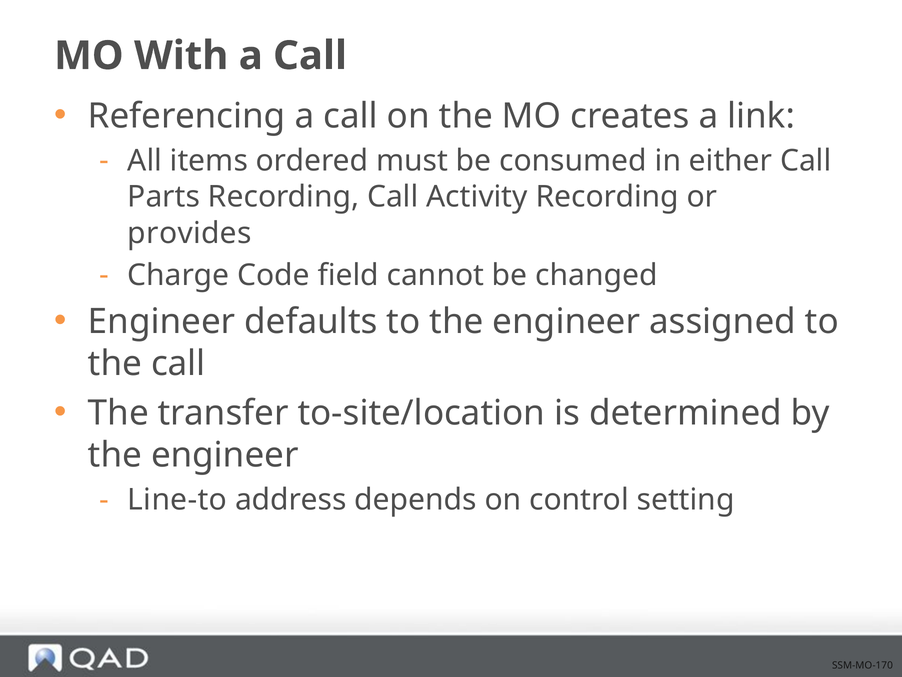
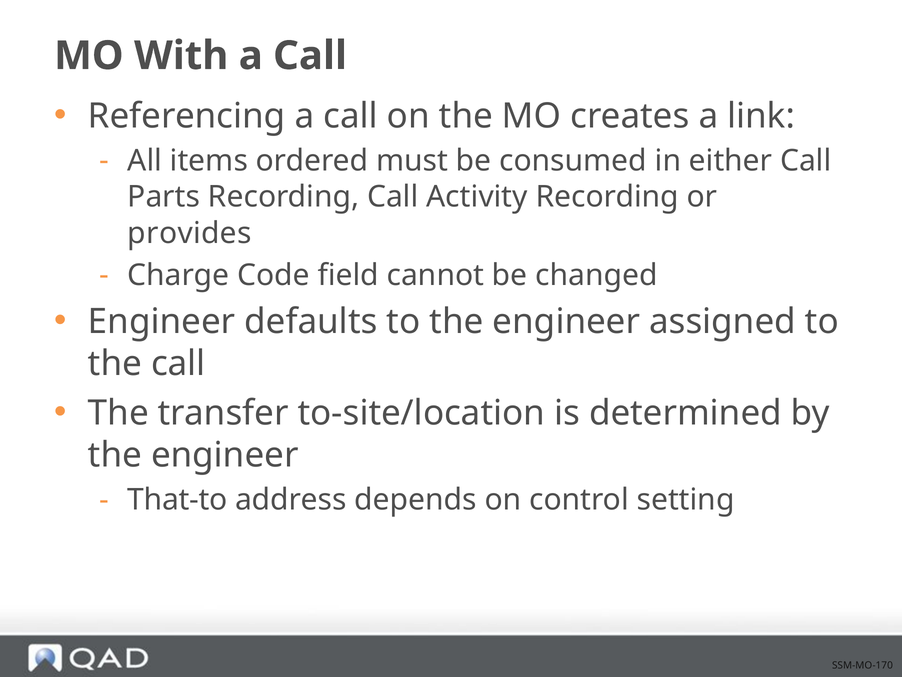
Line-to: Line-to -> That-to
